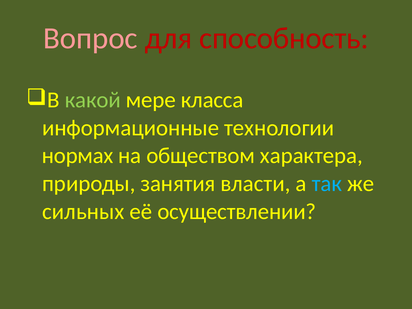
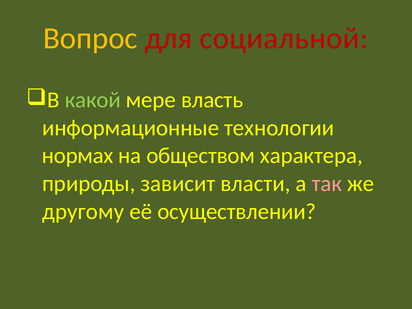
Вопрос colour: pink -> yellow
способность: способность -> социальной
класса: класса -> власть
занятия: занятия -> зависит
так colour: light blue -> pink
сильных: сильных -> другому
